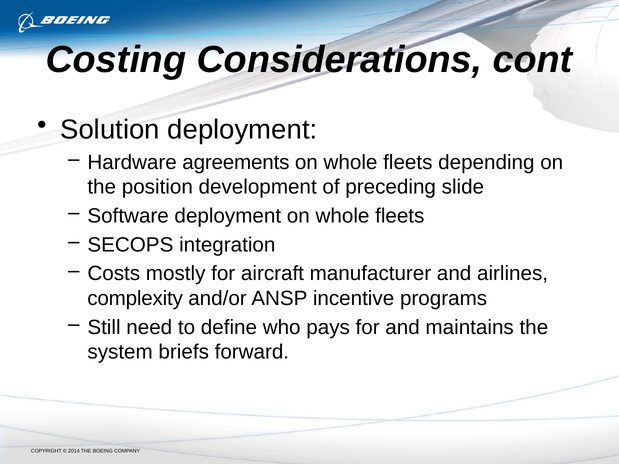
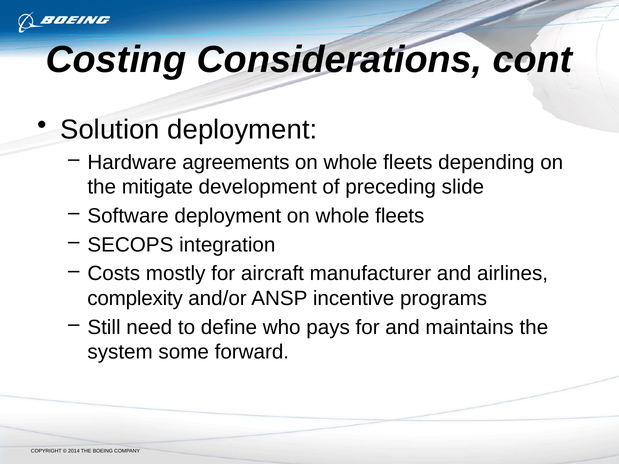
position: position -> mitigate
briefs: briefs -> some
